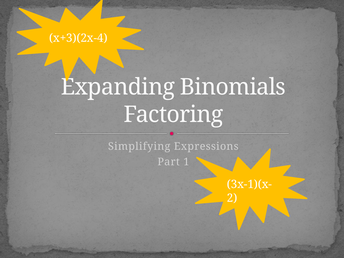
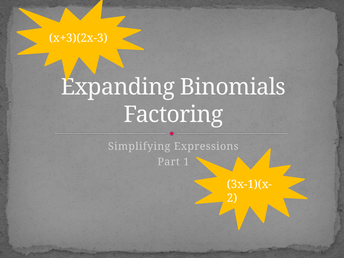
x+3)(2x-4: x+3)(2x-4 -> x+3)(2x-3
